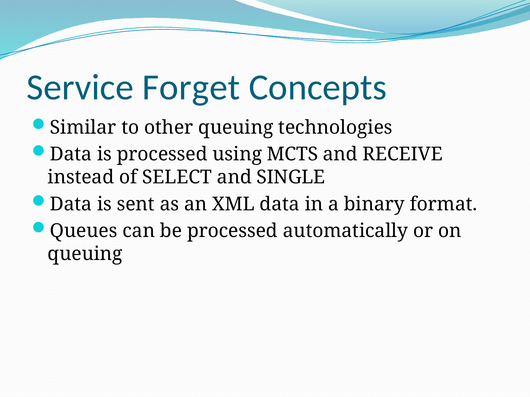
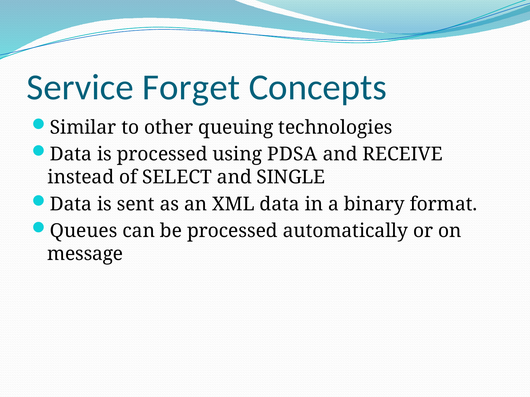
MCTS: MCTS -> PDSA
queuing at (85, 254): queuing -> message
